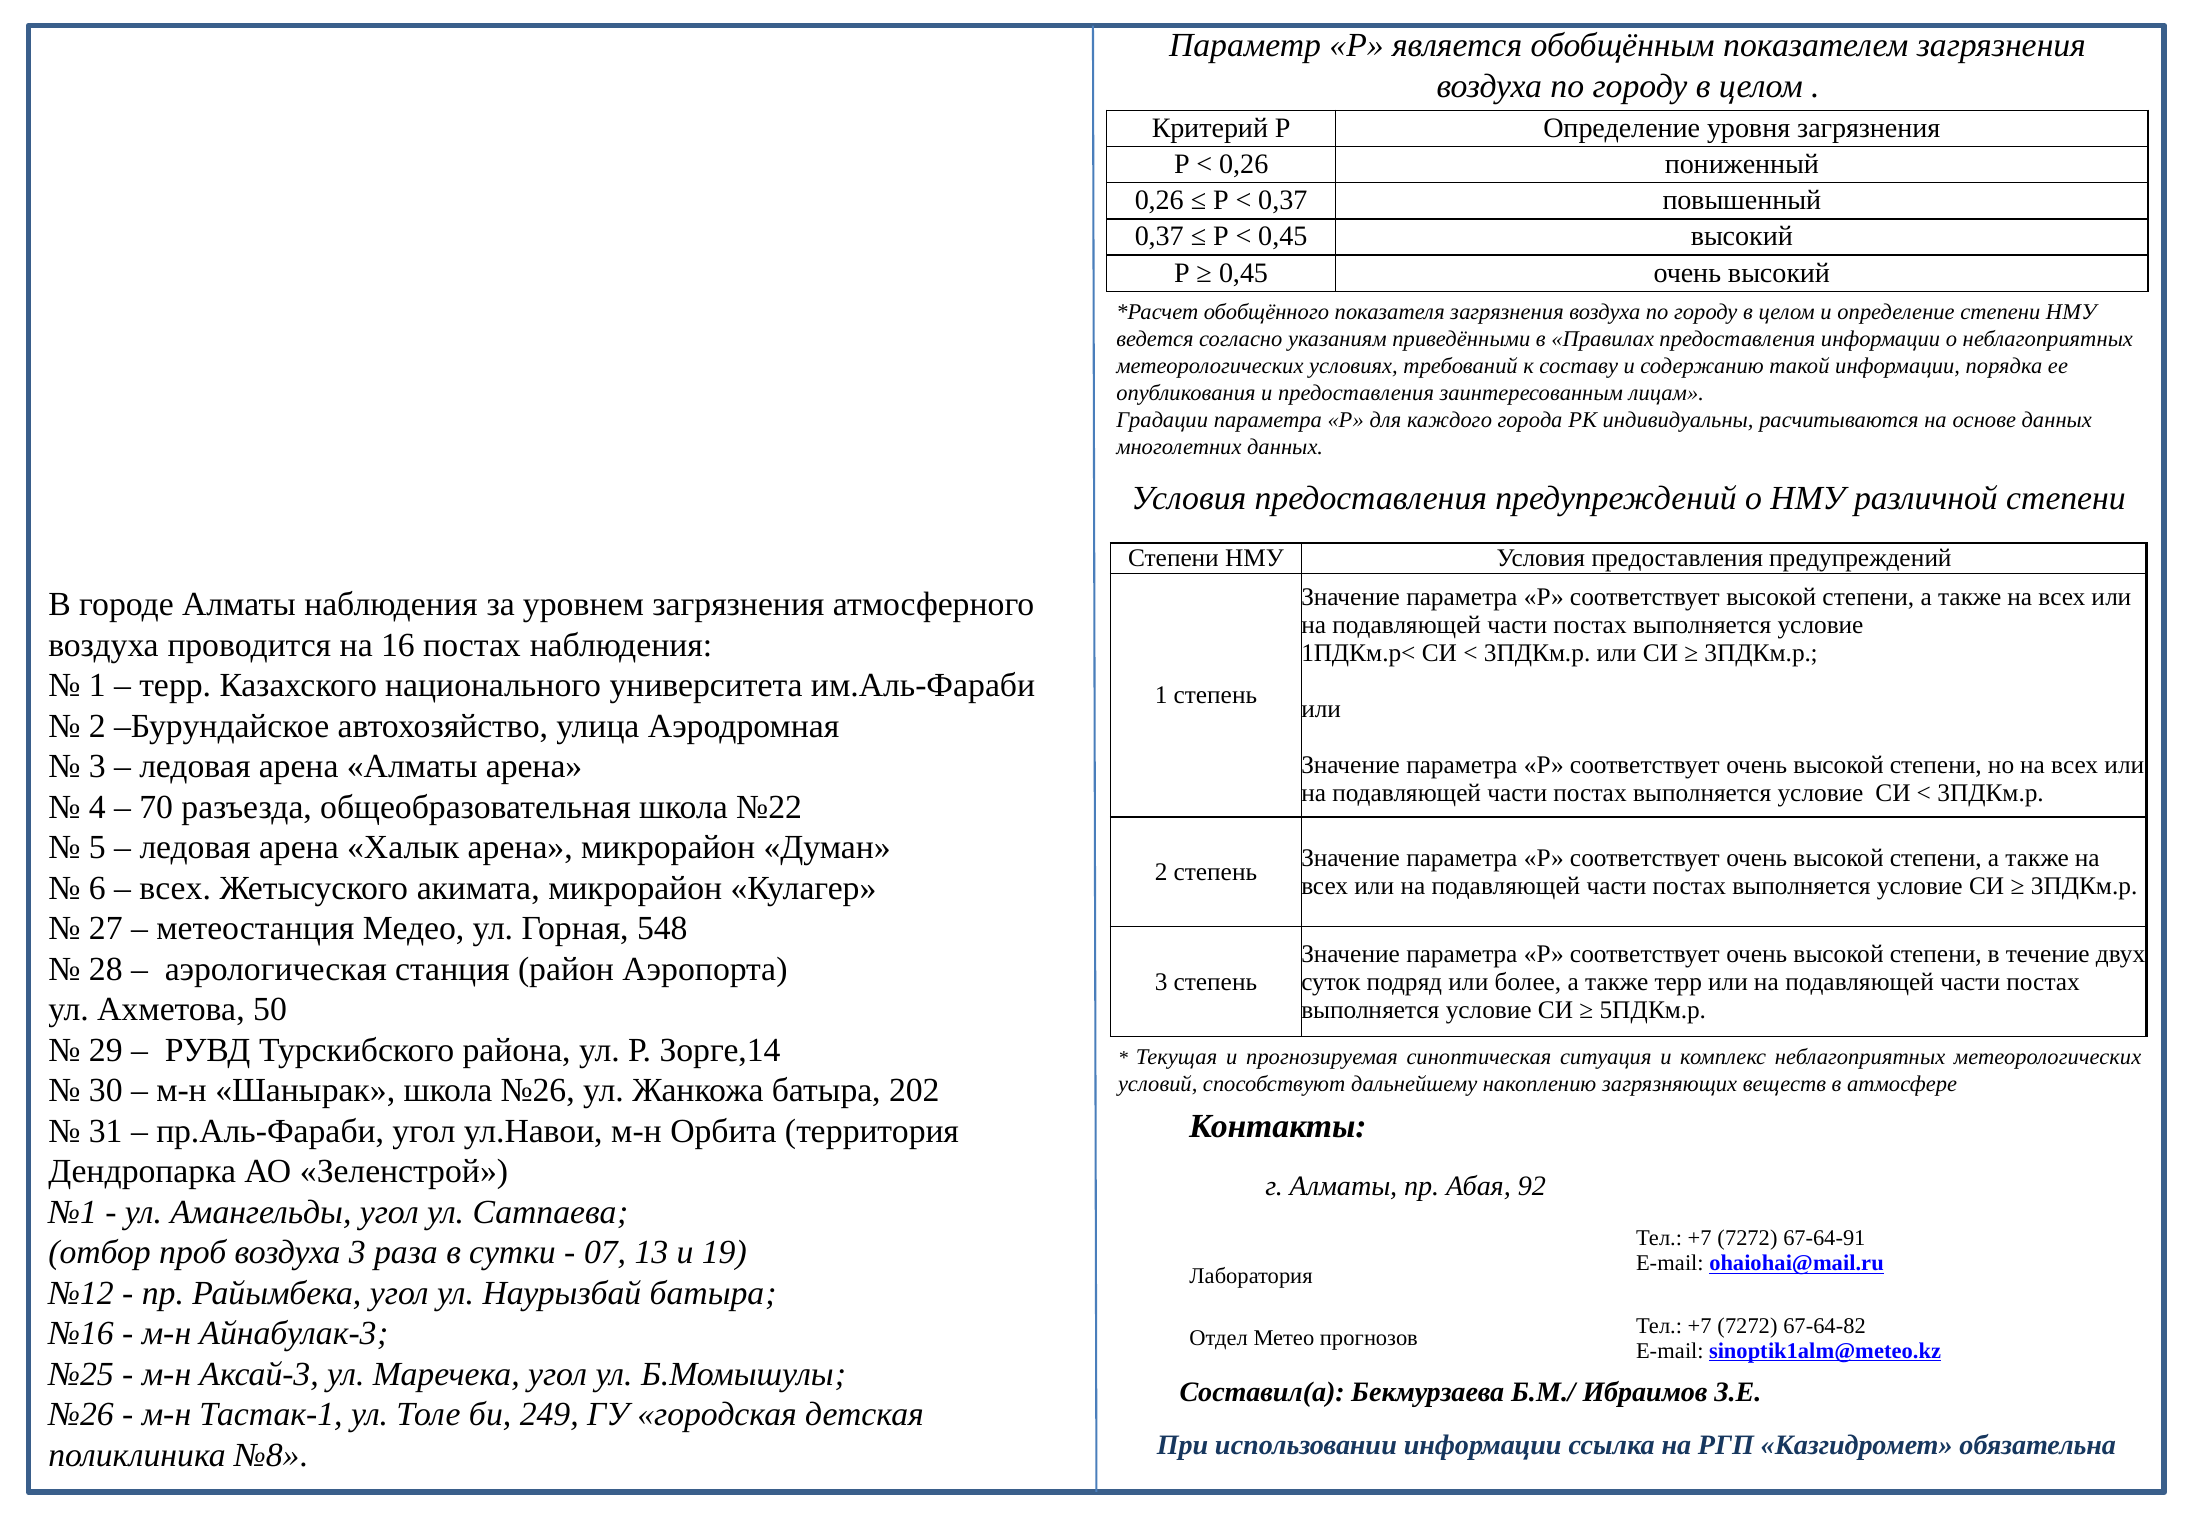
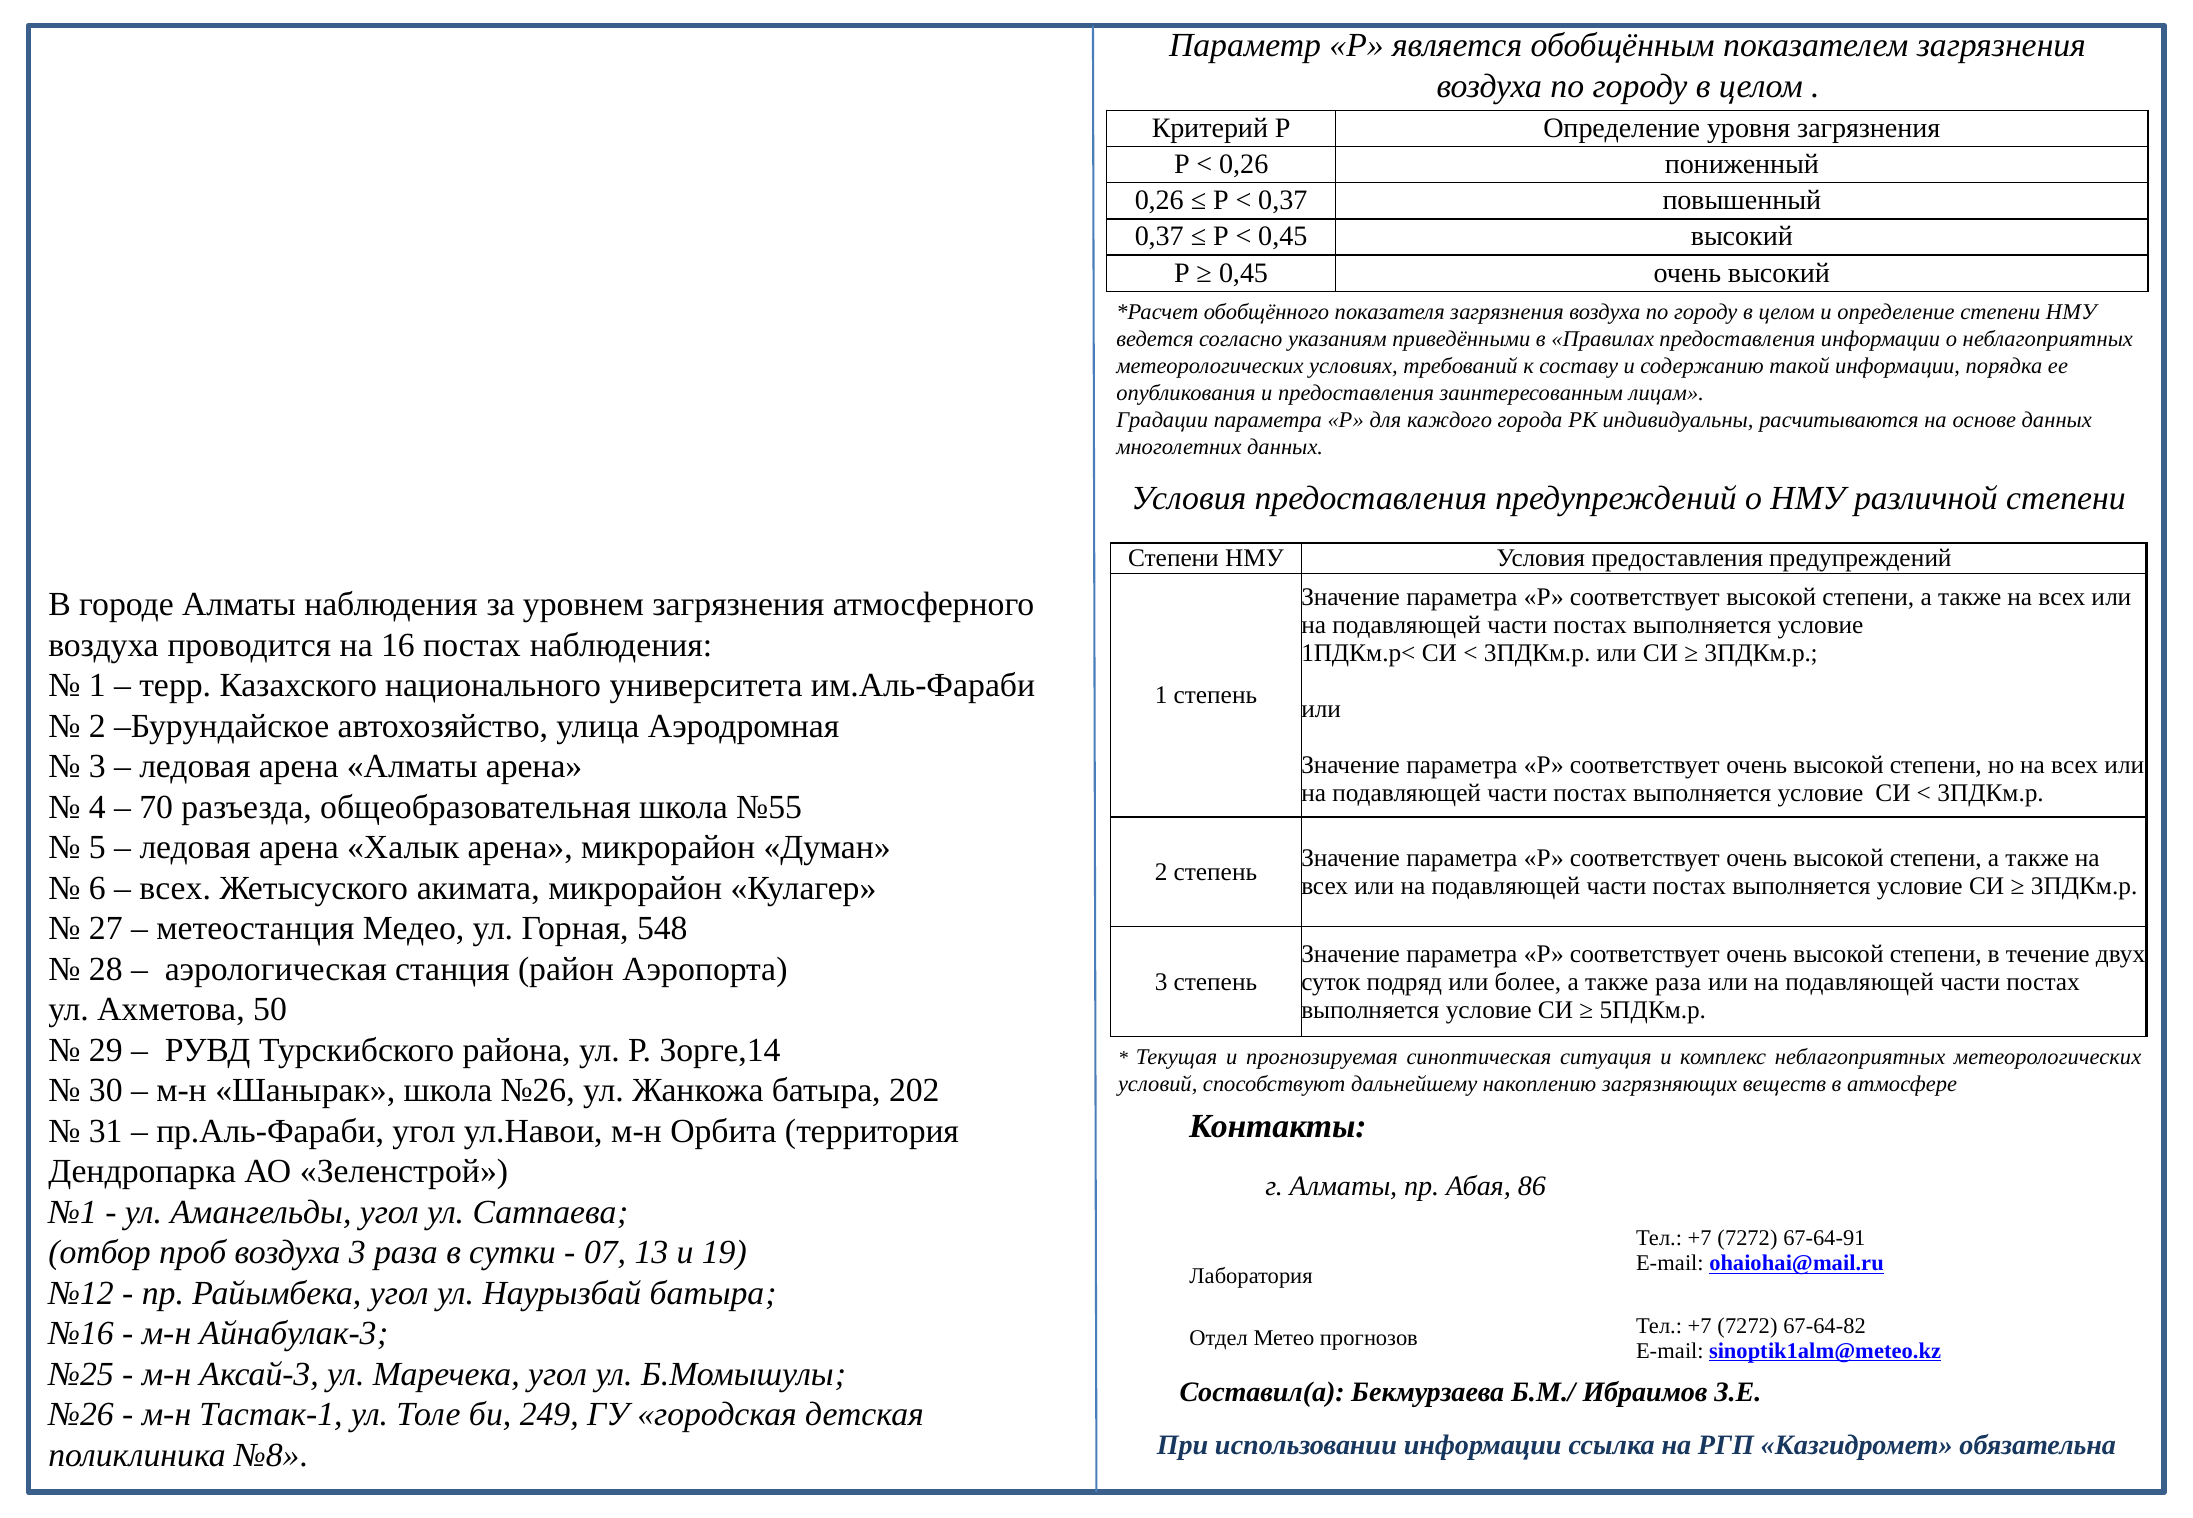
№22: №22 -> №55
также терр: терр -> раза
92: 92 -> 86
